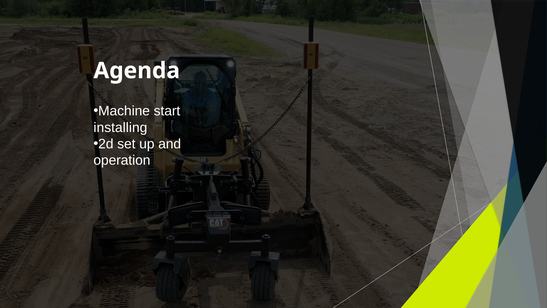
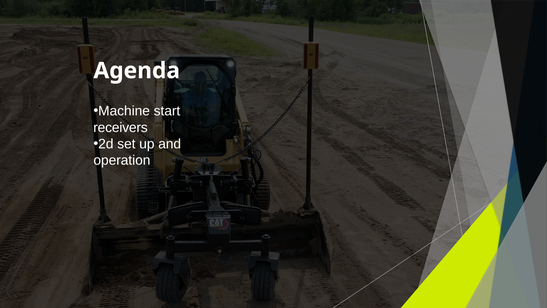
installing: installing -> receivers
